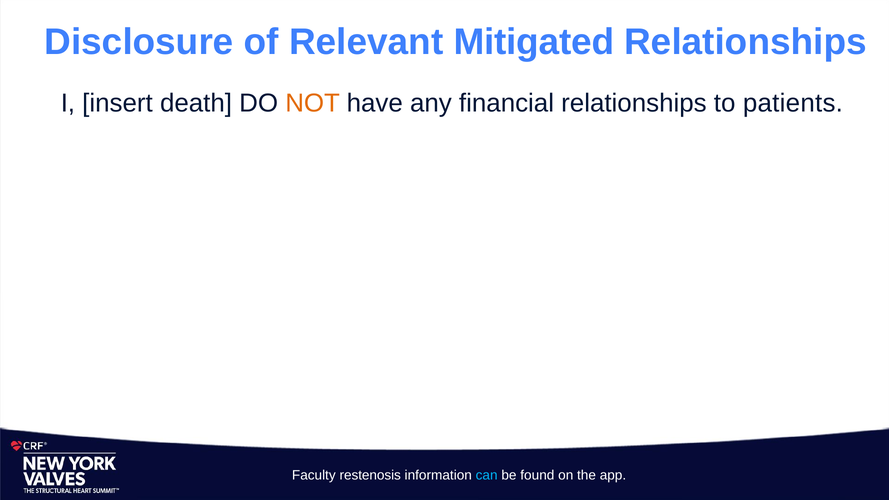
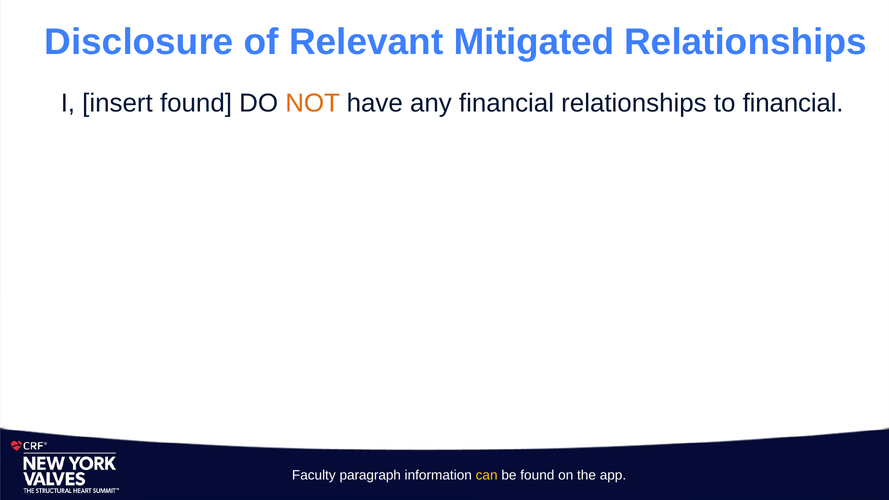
insert death: death -> found
to patients: patients -> financial
restenosis: restenosis -> paragraph
can colour: light blue -> yellow
